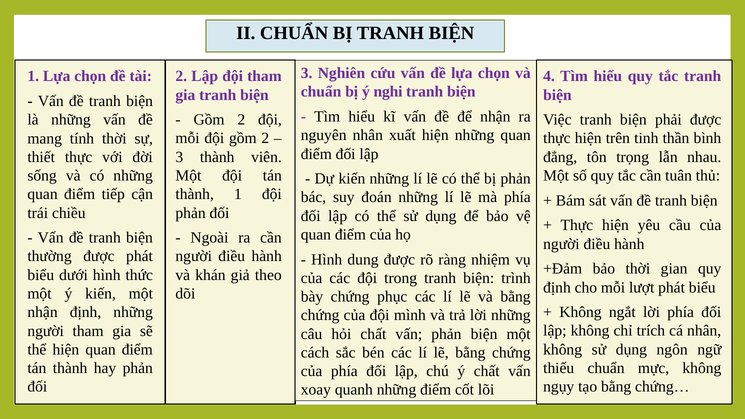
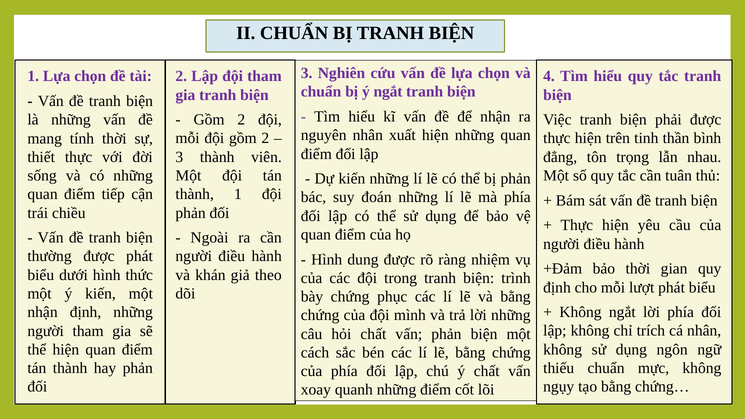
ý nghi: nghi -> ngắt
